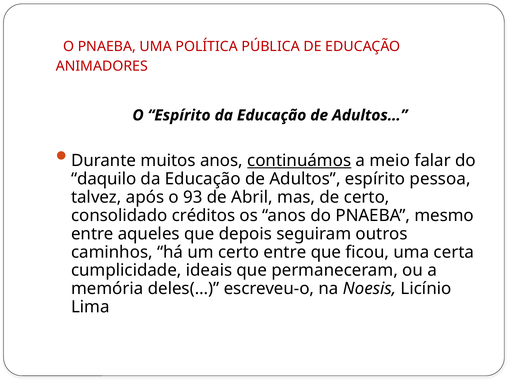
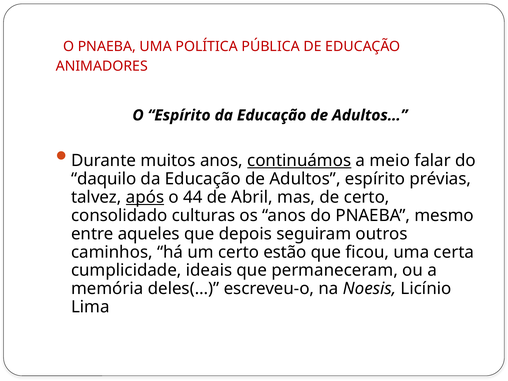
pessoa: pessoa -> prévias
após underline: none -> present
93: 93 -> 44
créditos: créditos -> culturas
certo entre: entre -> estão
